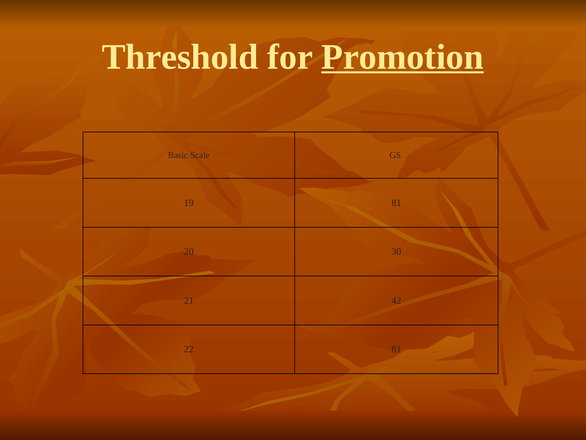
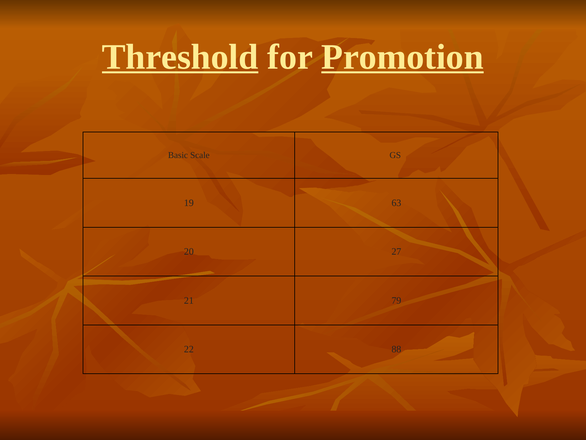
Threshold underline: none -> present
19 81: 81 -> 63
30: 30 -> 27
42: 42 -> 79
22 81: 81 -> 88
